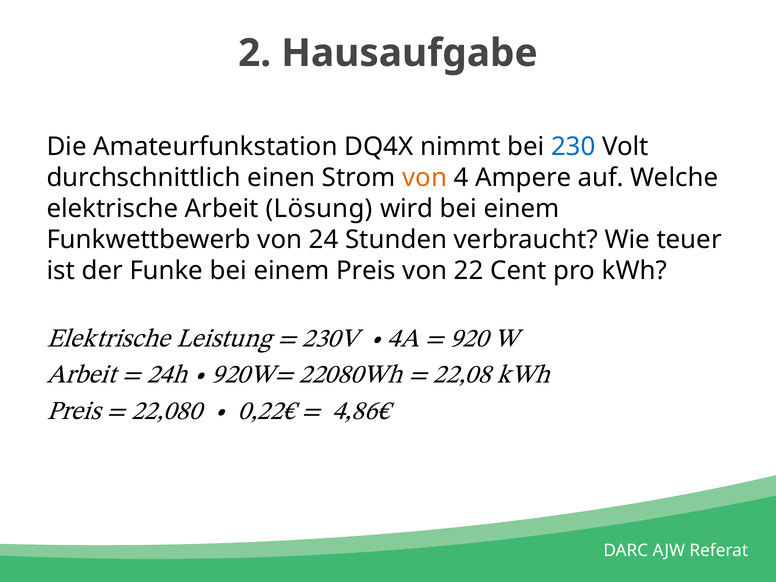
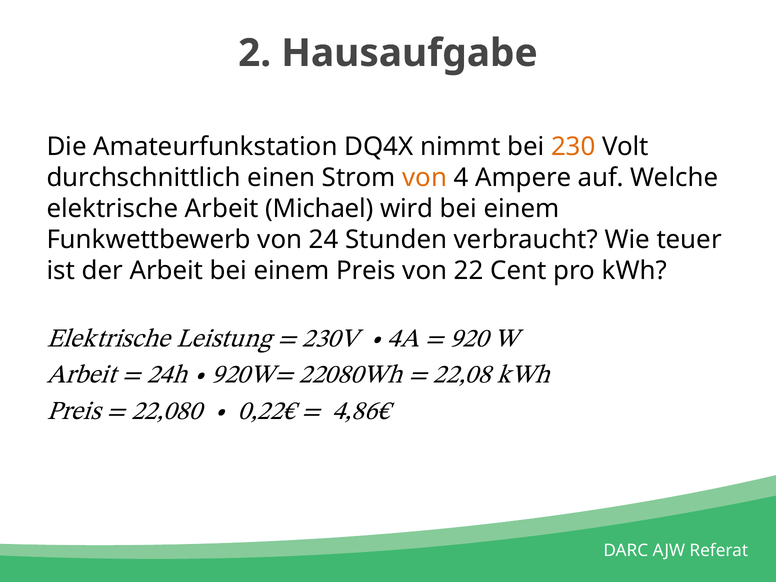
230 colour: blue -> orange
Lösung: Lösung -> Michael
der Funke: Funke -> Arbeit
